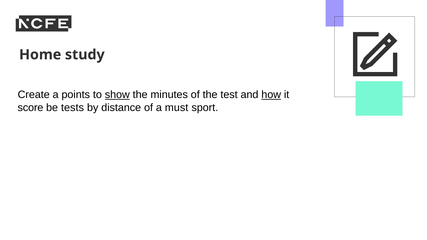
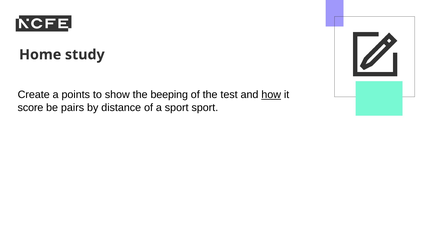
show underline: present -> none
minutes: minutes -> beeping
tests: tests -> pairs
a must: must -> sport
